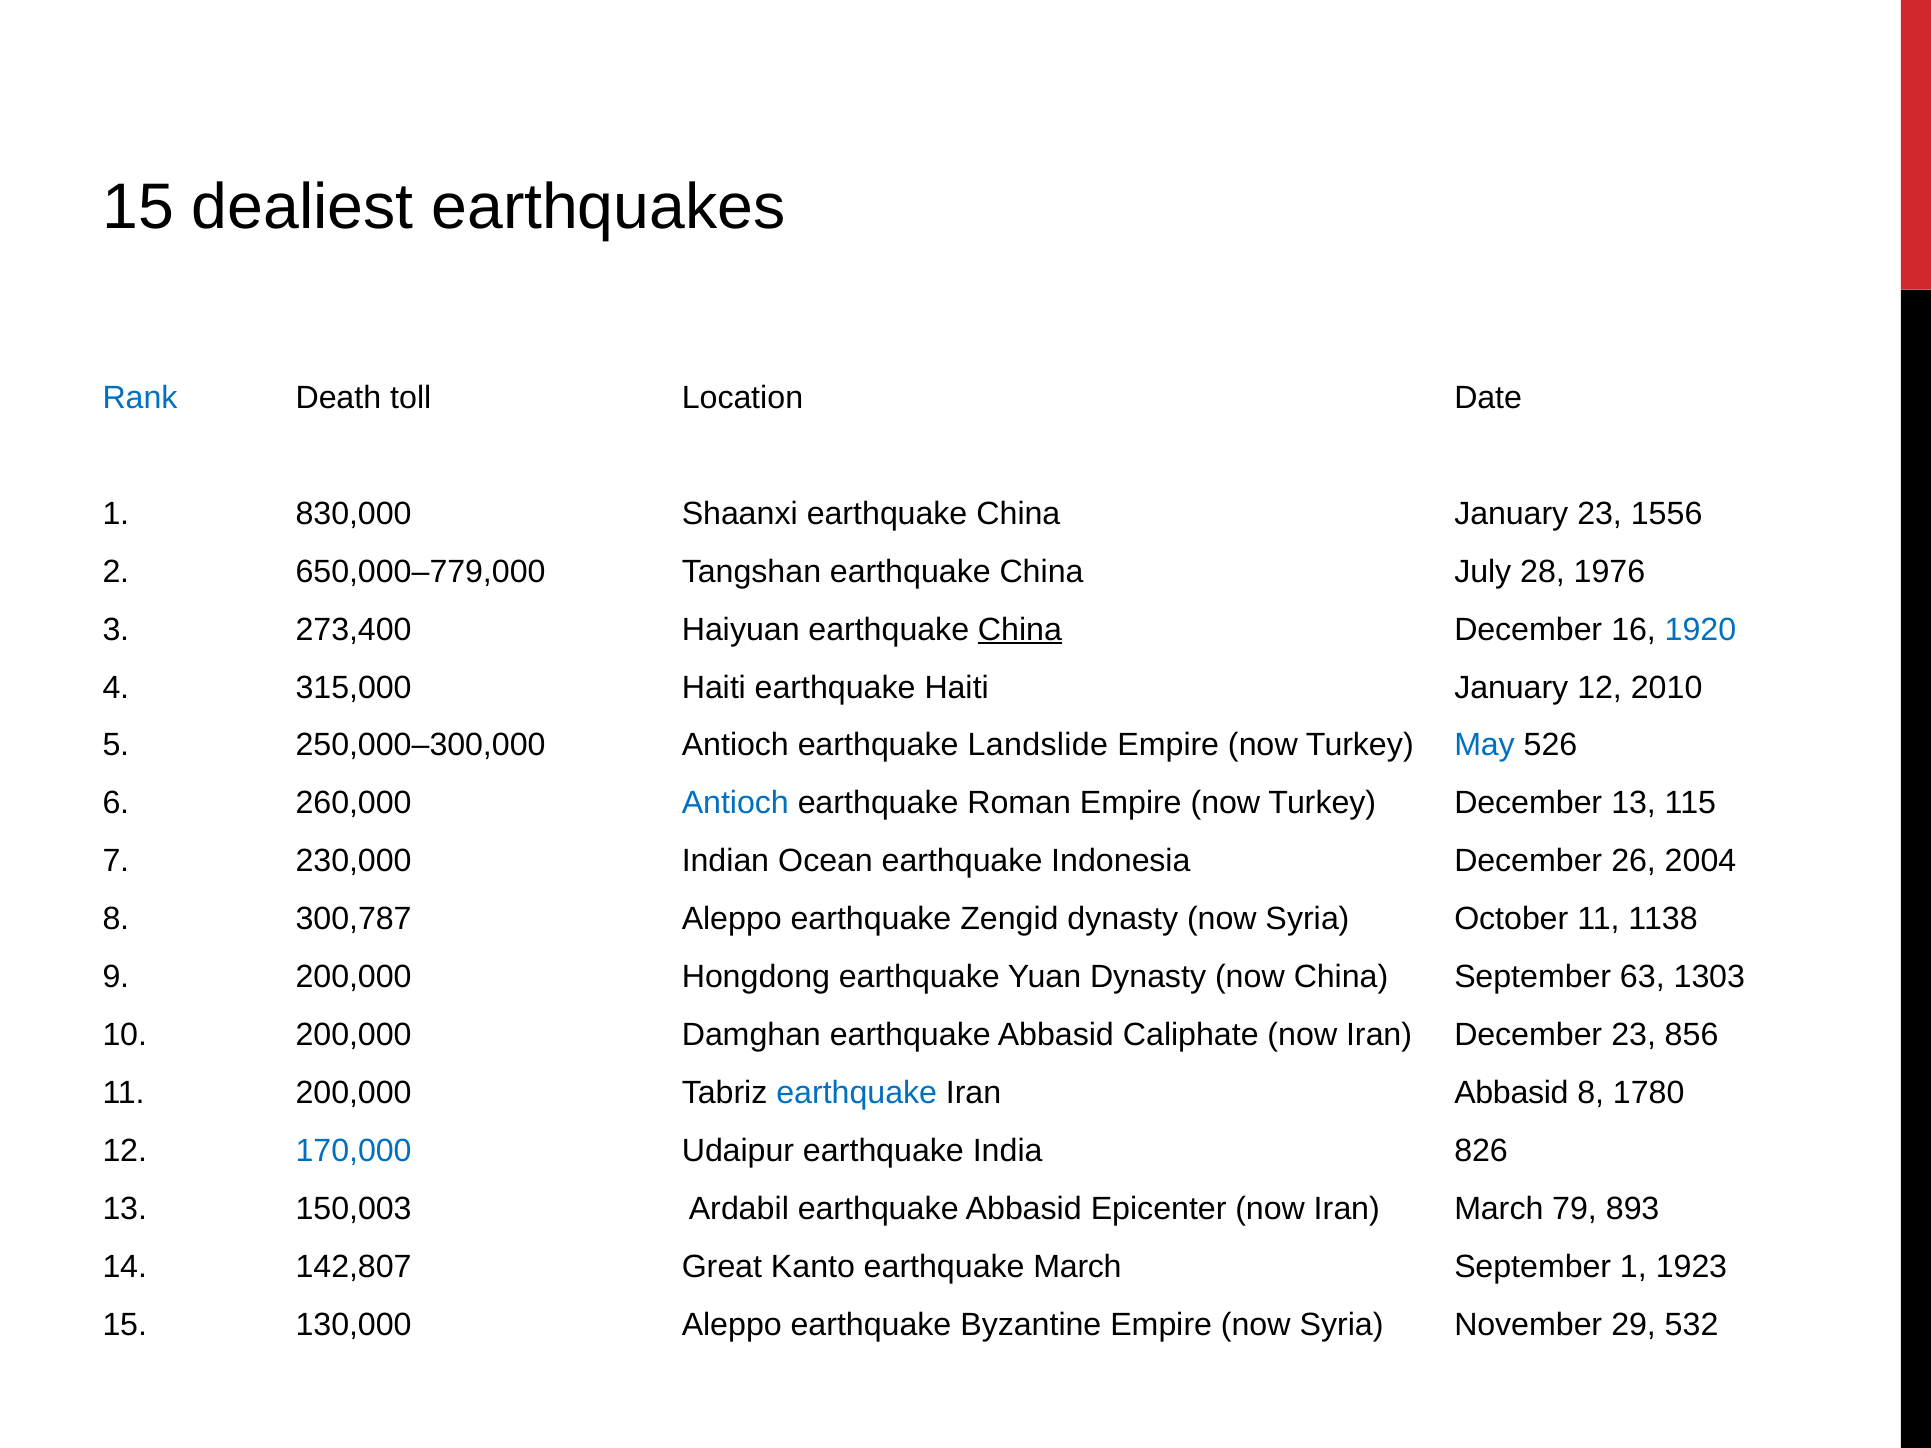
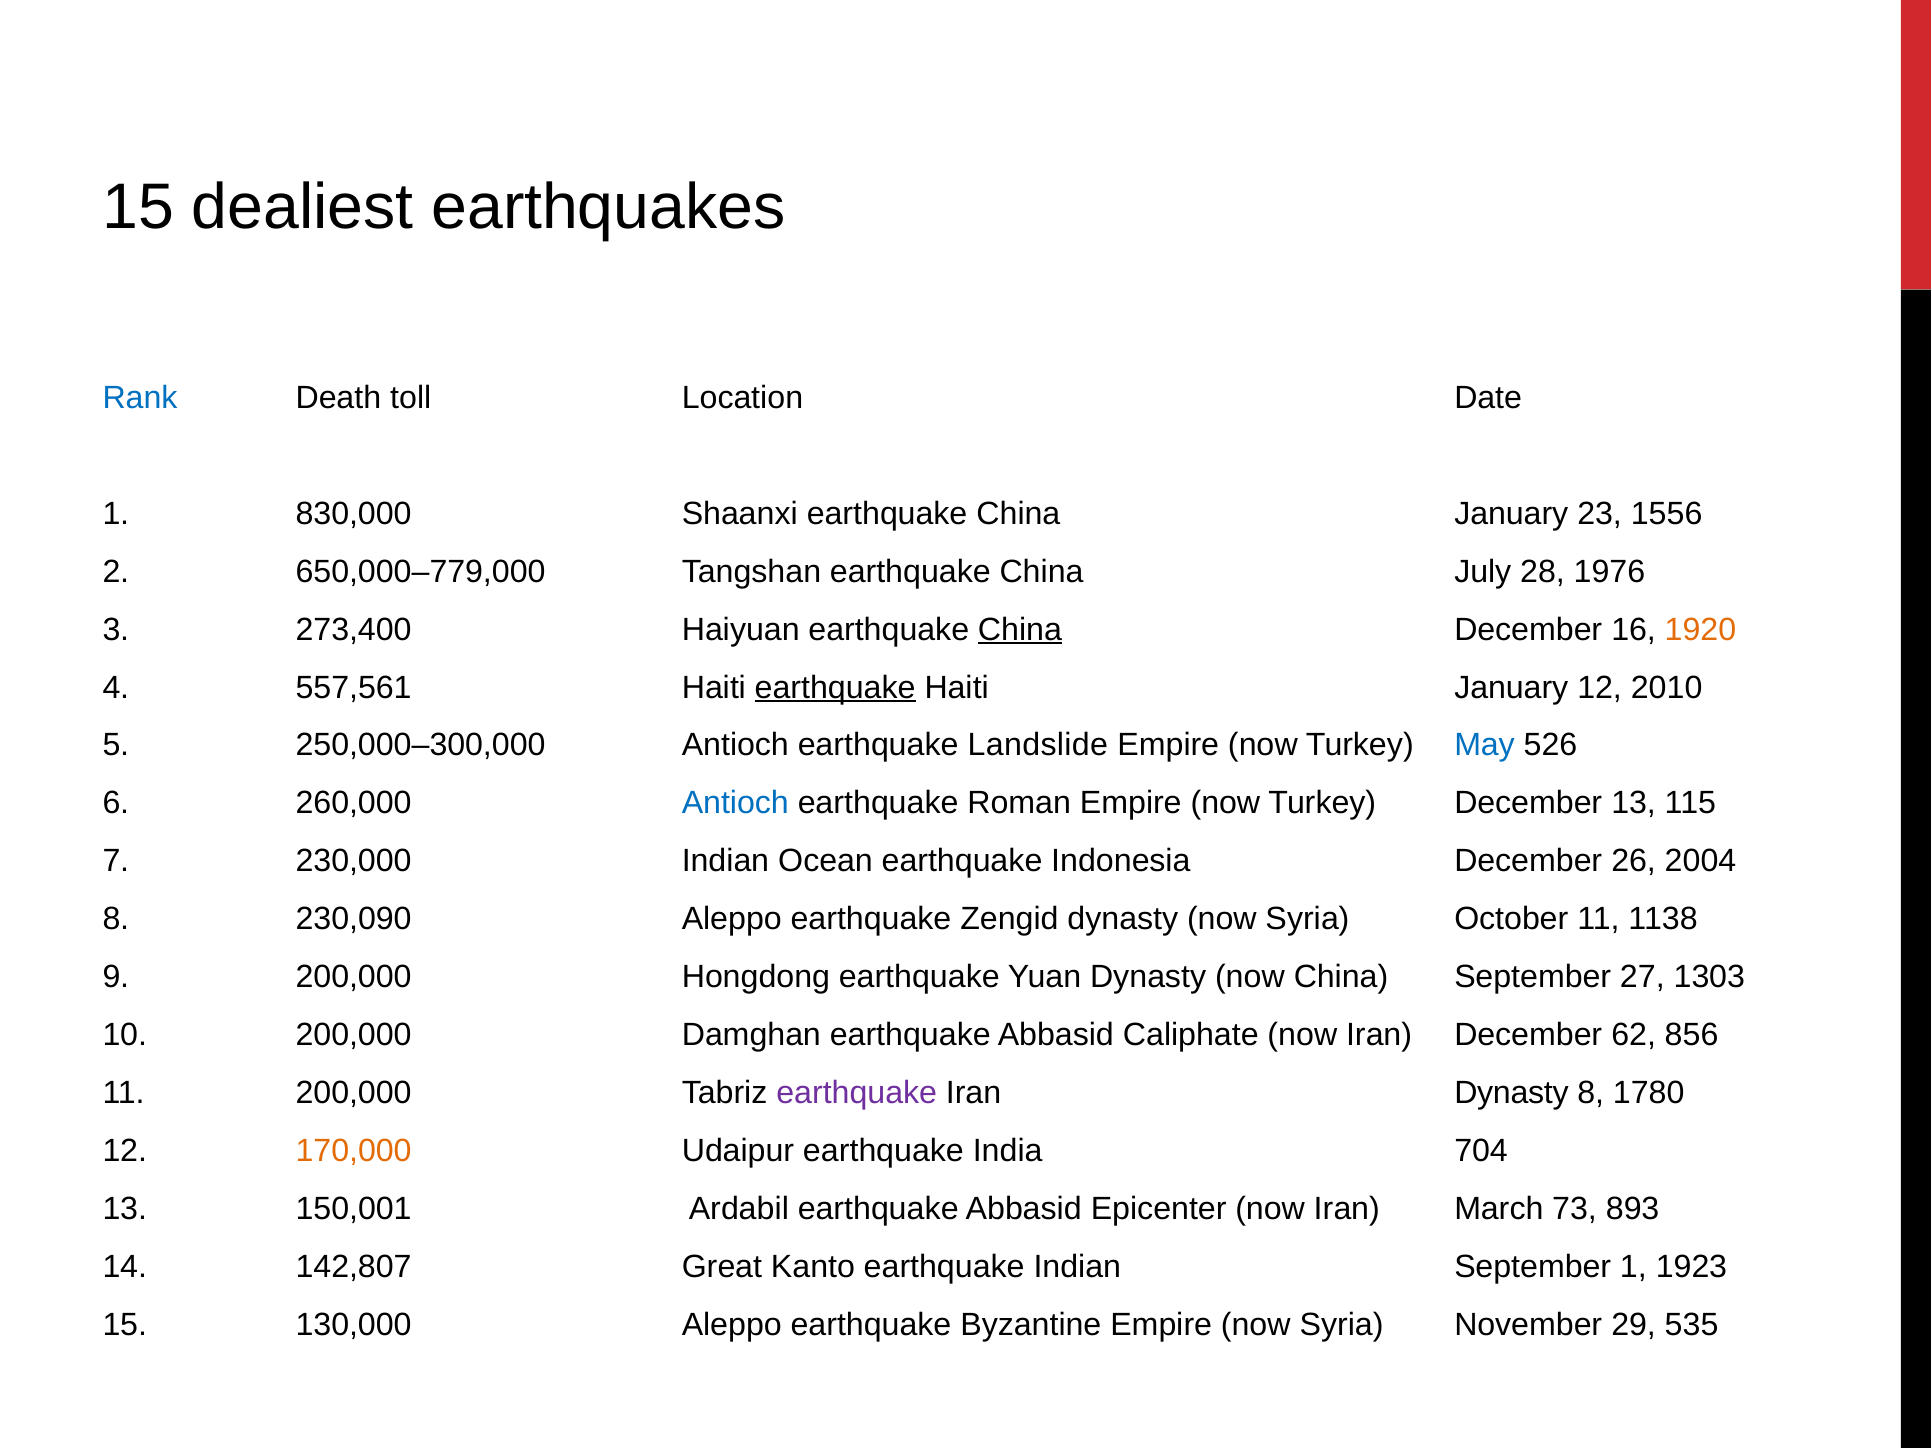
1920 colour: blue -> orange
315,000: 315,000 -> 557,561
earthquake at (835, 688) underline: none -> present
300,787: 300,787 -> 230,090
63: 63 -> 27
December 23: 23 -> 62
earthquake at (857, 1093) colour: blue -> purple
Iran Abbasid: Abbasid -> Dynasty
170,000 colour: blue -> orange
826: 826 -> 704
150,003: 150,003 -> 150,001
79: 79 -> 73
earthquake March: March -> Indian
532: 532 -> 535
